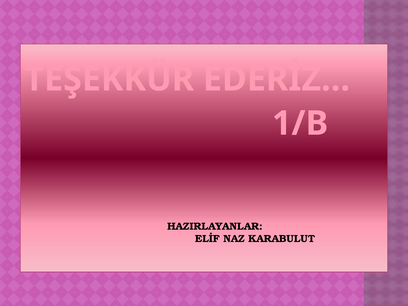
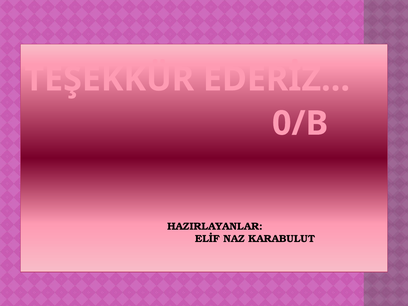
1/B: 1/B -> 0/B
